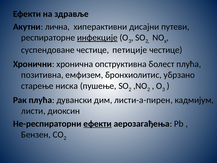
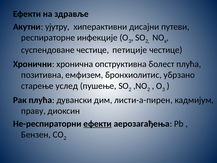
лична: лична -> ујутру
инфекције underline: present -> none
ниска: ниска -> услед
листи: листи -> праву
